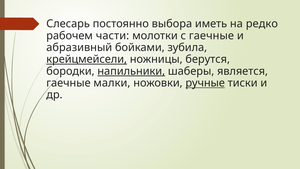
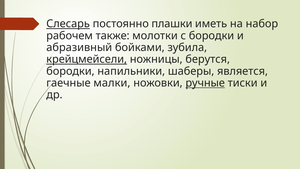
Слесарь underline: none -> present
выбора: выбора -> плашки
редко: редко -> набор
части: части -> также
с гаечные: гаечные -> бородки
напильники underline: present -> none
